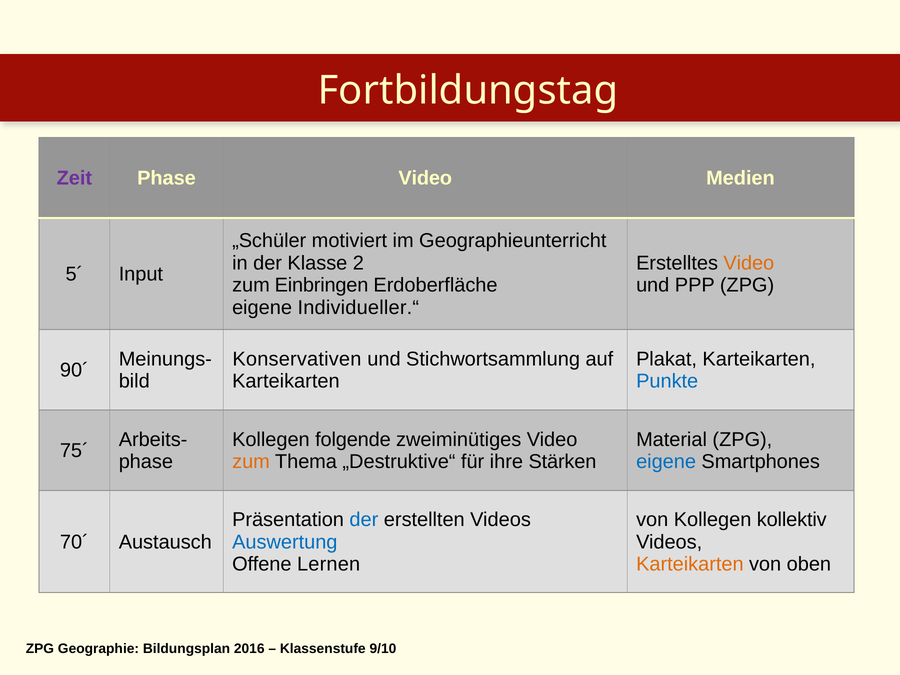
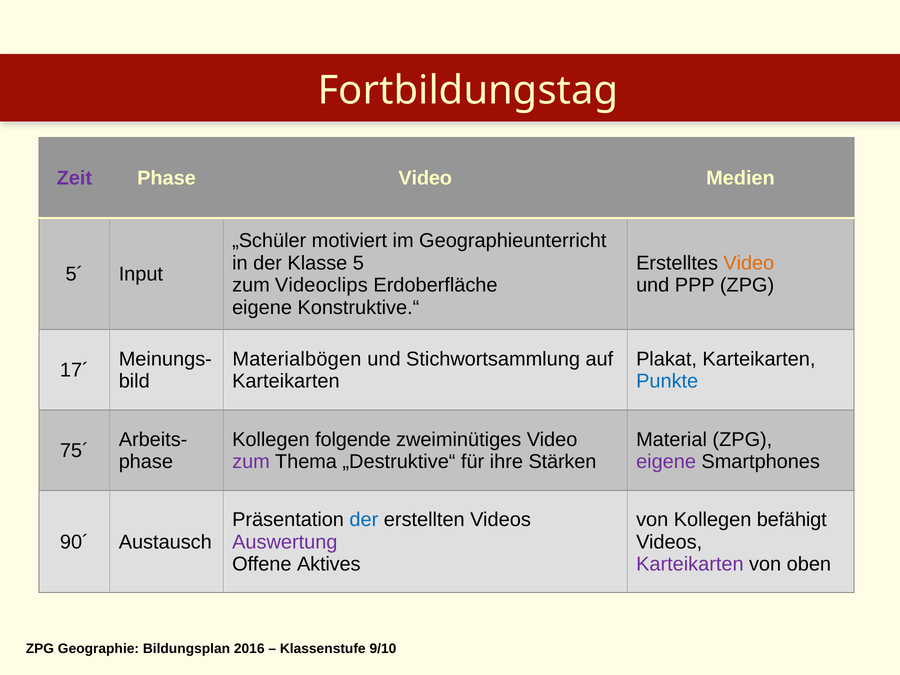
2: 2 -> 5
Einbringen: Einbringen -> Videoclips
Individueller.“: Individueller.“ -> Konstruktive.“
Konservativen: Konservativen -> Materialbögen
90´: 90´ -> 17´
zum at (251, 462) colour: orange -> purple
eigene at (666, 462) colour: blue -> purple
kollektiv: kollektiv -> befähigt
70´: 70´ -> 90´
Auswertung colour: blue -> purple
Lernen: Lernen -> Aktives
Karteikarten at (690, 564) colour: orange -> purple
